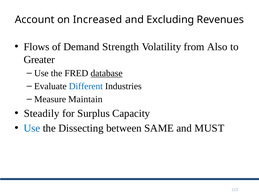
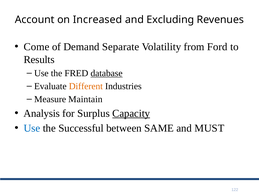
Flows: Flows -> Come
Strength: Strength -> Separate
Also: Also -> Ford
Greater: Greater -> Results
Different colour: blue -> orange
Steadily: Steadily -> Analysis
Capacity underline: none -> present
Dissecting: Dissecting -> Successful
